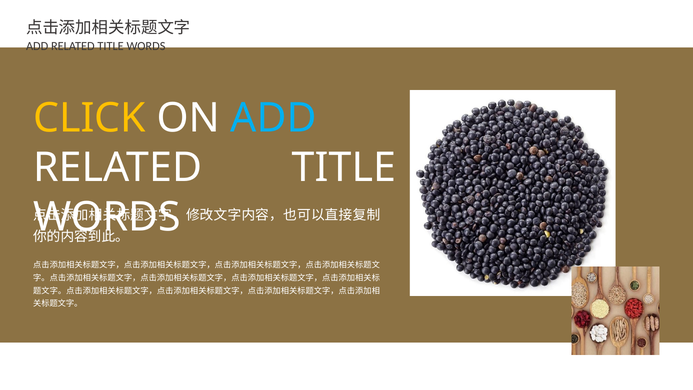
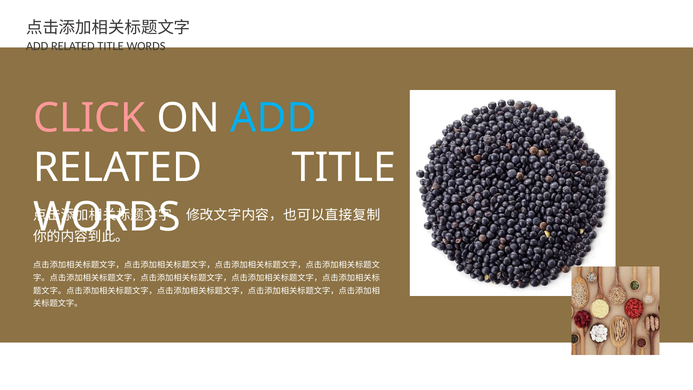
CLICK colour: yellow -> pink
